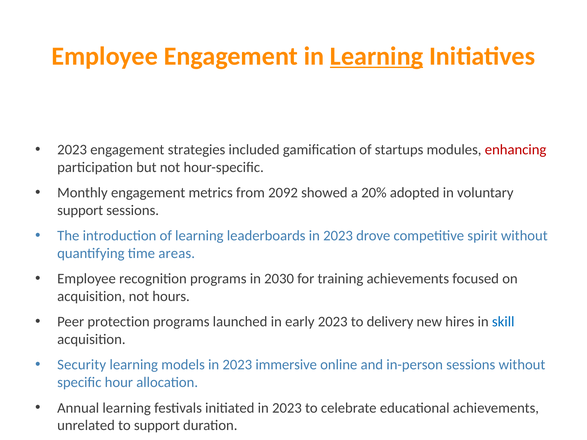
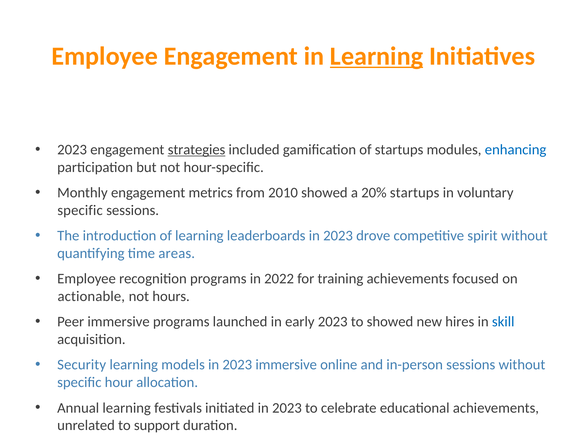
strategies underline: none -> present
enhancing colour: red -> blue
2092: 2092 -> 2010
20% adopted: adopted -> startups
support at (80, 210): support -> specific
2030: 2030 -> 2022
acquisition at (91, 297): acquisition -> actionable
Peer protection: protection -> immersive
to delivery: delivery -> showed
